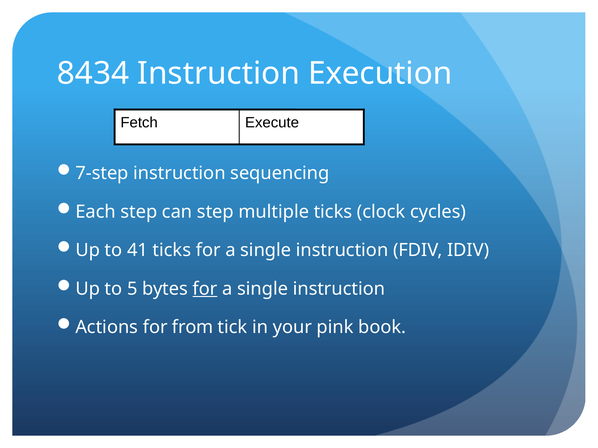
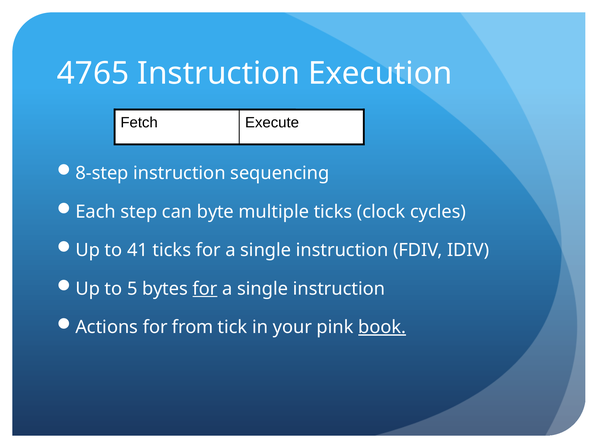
8434: 8434 -> 4765
7-step: 7-step -> 8-step
can step: step -> byte
book underline: none -> present
